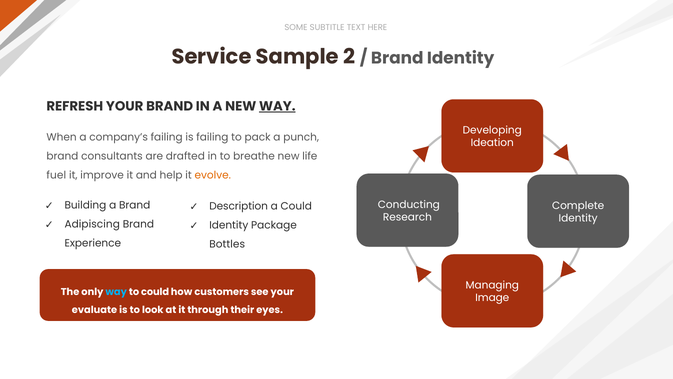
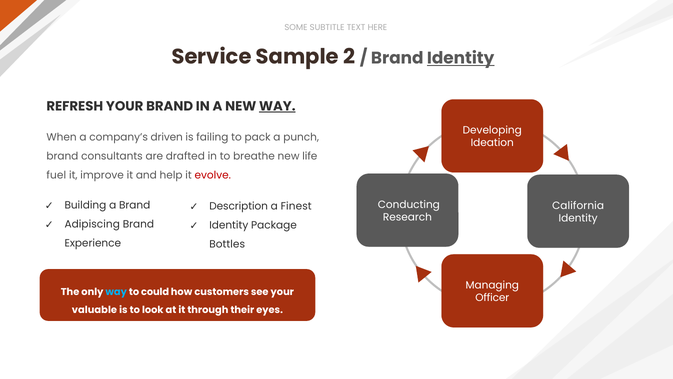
Identity at (461, 58) underline: none -> present
company’s failing: failing -> driven
evolve colour: orange -> red
a Could: Could -> Finest
Complete: Complete -> California
Image: Image -> Officer
evaluate: evaluate -> valuable
